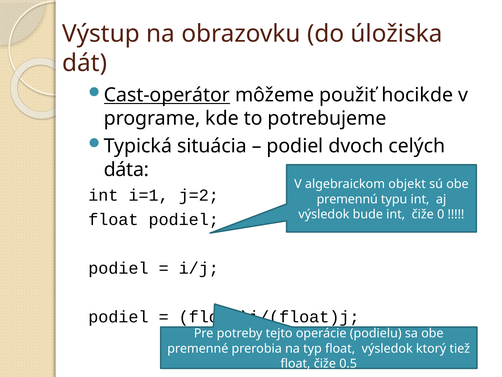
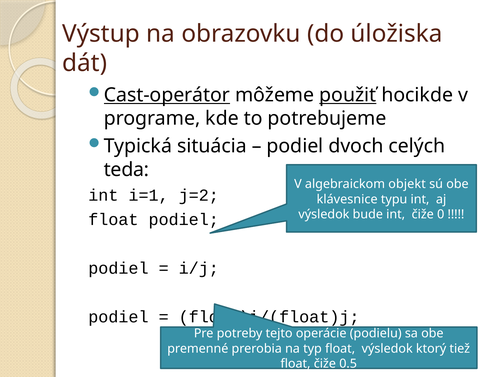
použiť underline: none -> present
dáta: dáta -> teda
premennú: premennú -> klávesnice
